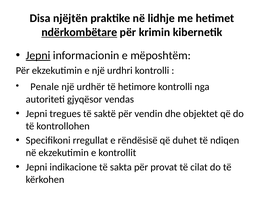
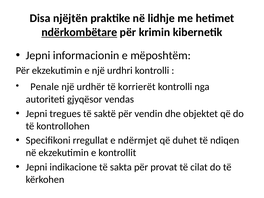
Jepni at (38, 55) underline: present -> none
hetimore: hetimore -> korrierët
rëndësisë: rëndësisë -> ndërmjet
